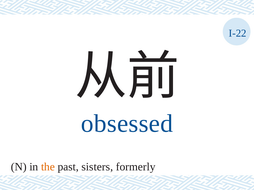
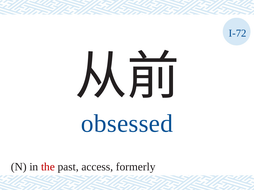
I-22: I-22 -> I-72
the colour: orange -> red
sisters: sisters -> access
